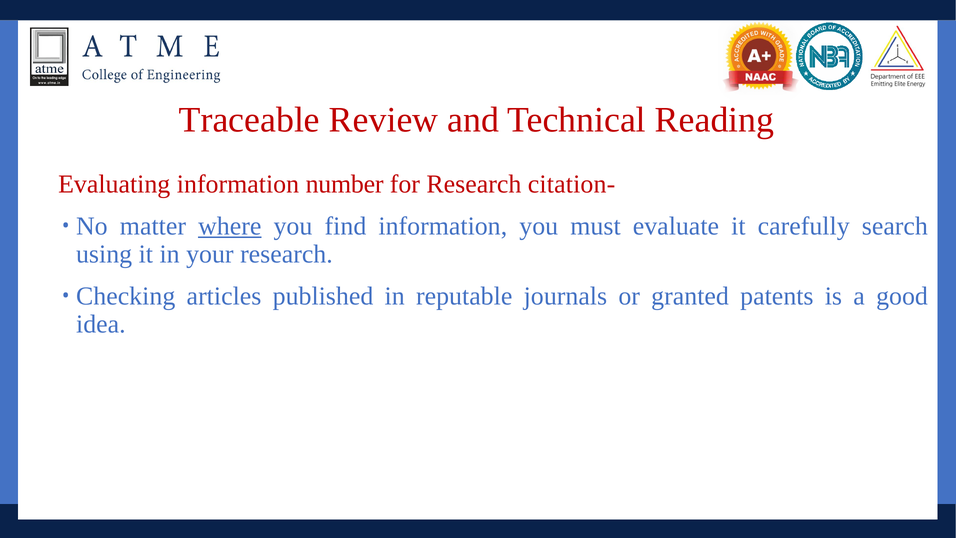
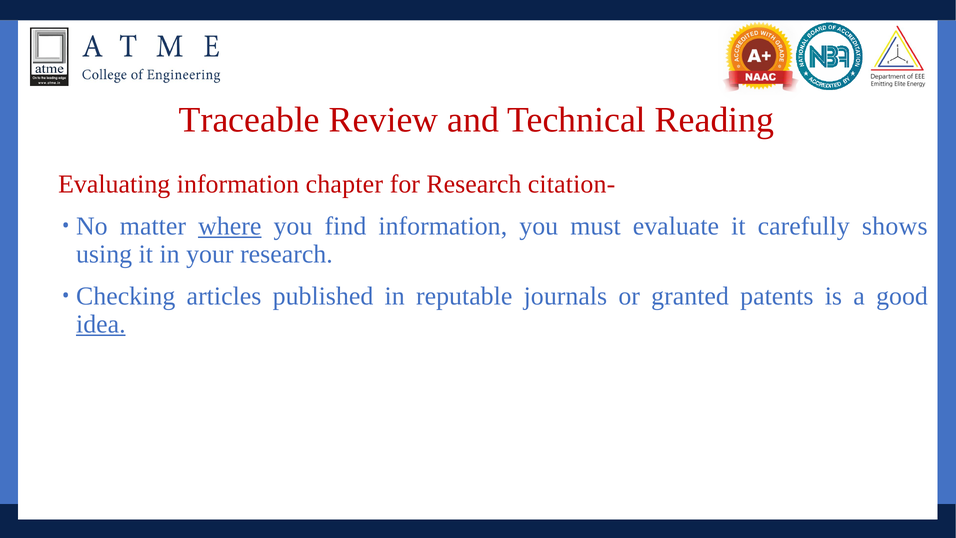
number: number -> chapter
search: search -> shows
idea underline: none -> present
